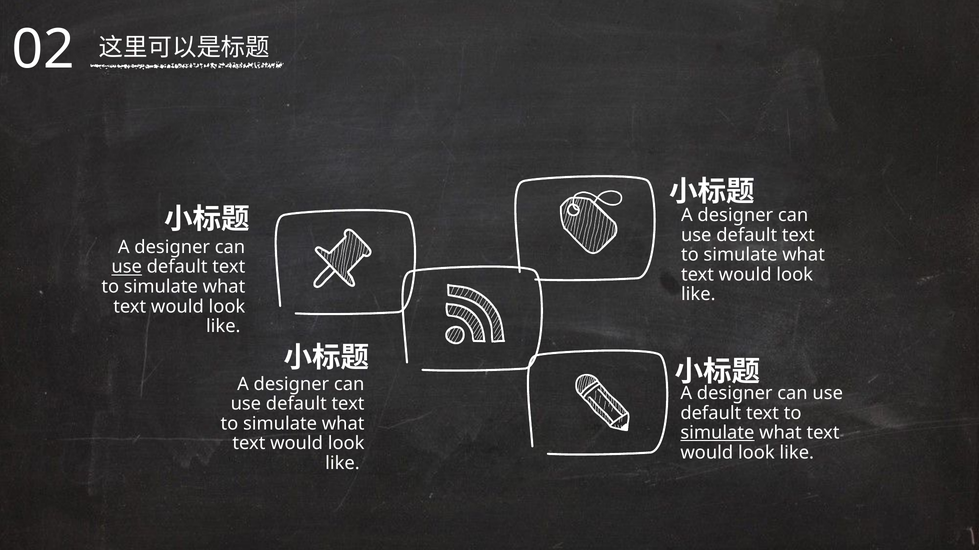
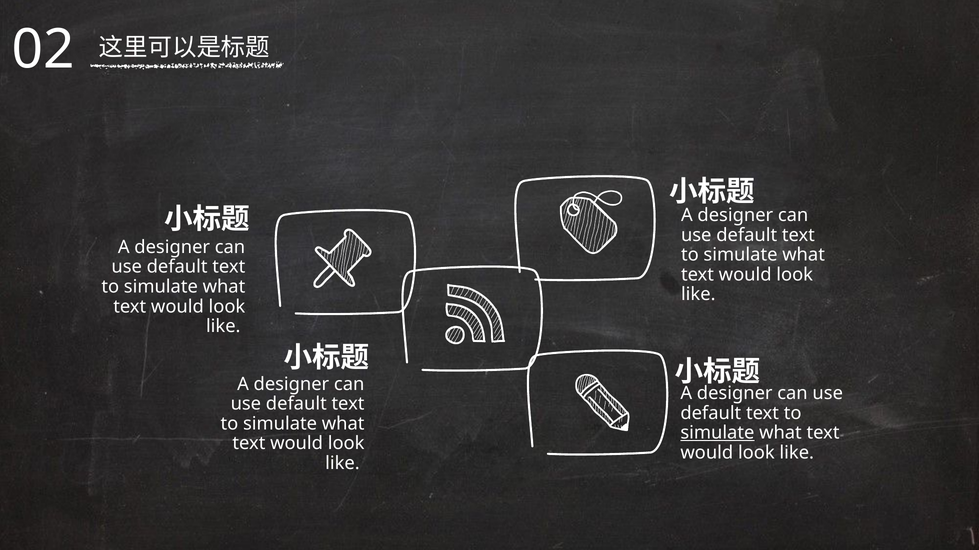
use at (127, 267) underline: present -> none
